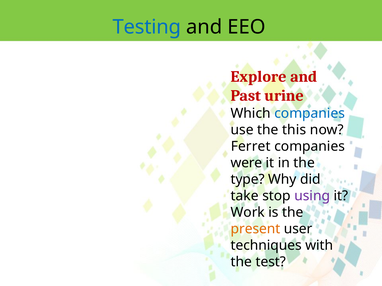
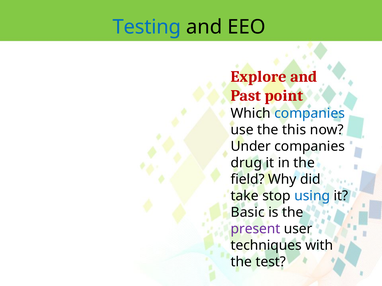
urine: urine -> point
Ferret: Ferret -> Under
were: were -> drug
type: type -> ﬁeld
using colour: purple -> blue
Work: Work -> Basic
present colour: orange -> purple
